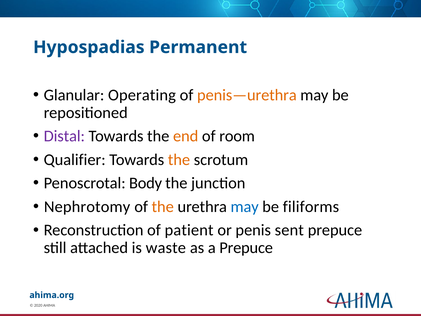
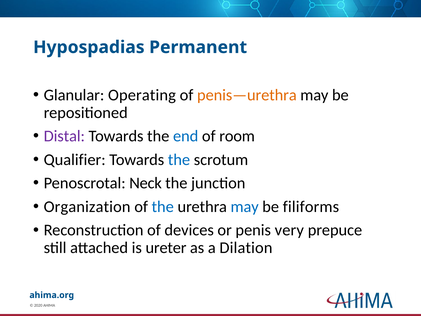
end colour: orange -> blue
the at (179, 160) colour: orange -> blue
Body: Body -> Neck
Nephrotomy: Nephrotomy -> Organization
the at (163, 207) colour: orange -> blue
patient: patient -> devices
sent: sent -> very
waste: waste -> ureter
a Prepuce: Prepuce -> Dilation
